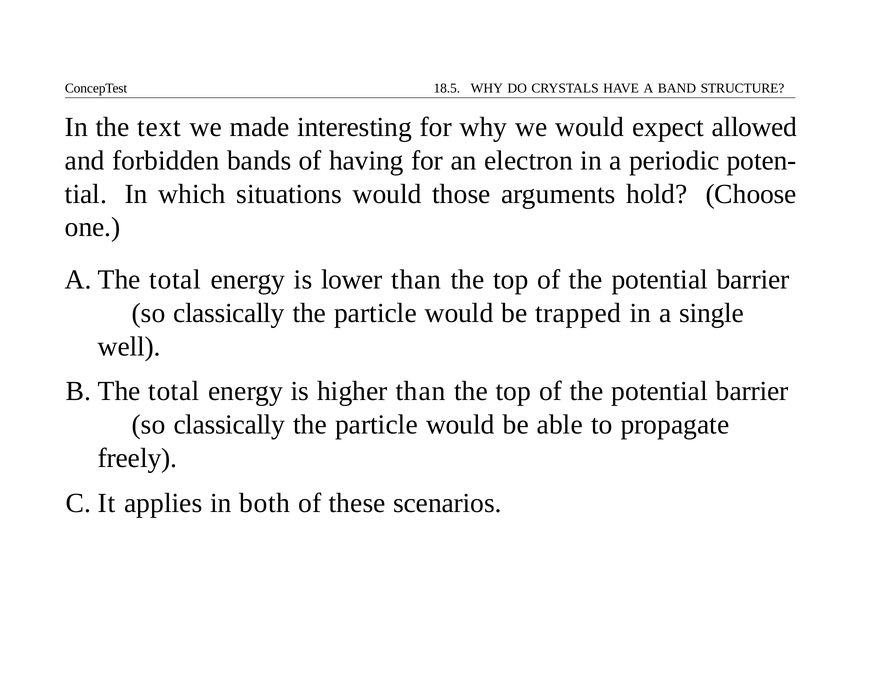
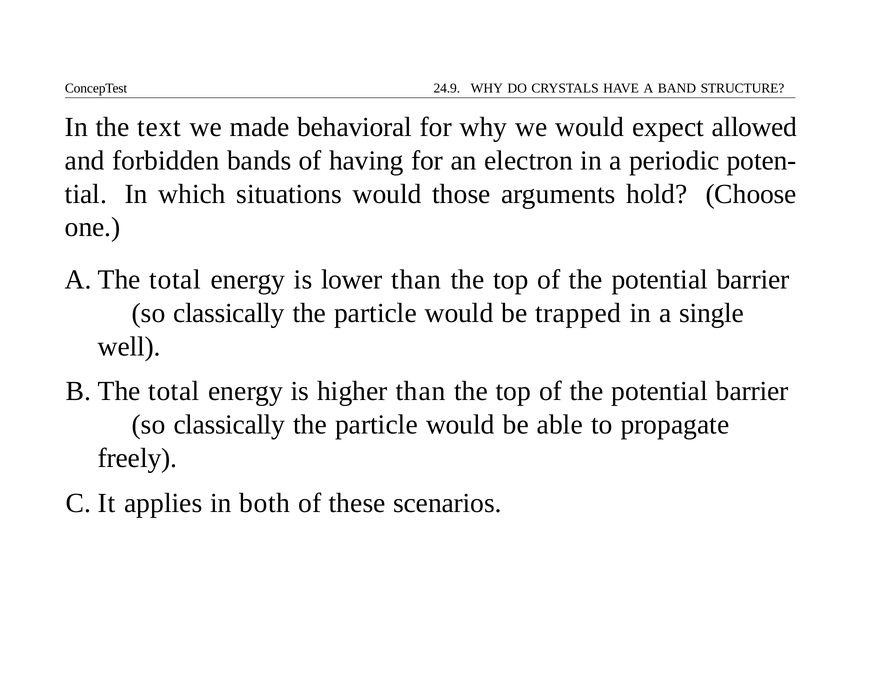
18.5: 18.5 -> 24.9
interesting: interesting -> behavioral
